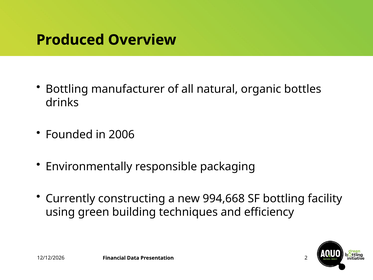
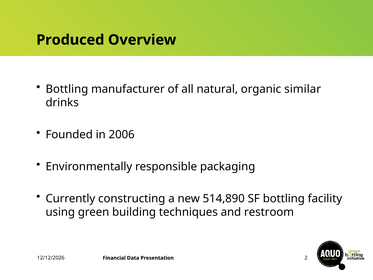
bottles: bottles -> similar
994,668: 994,668 -> 514,890
efficiency: efficiency -> restroom
